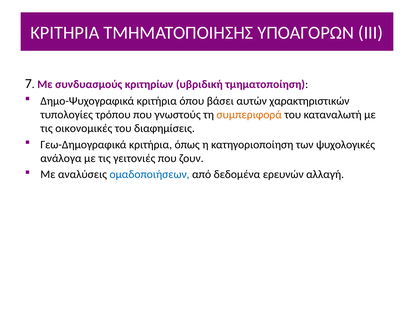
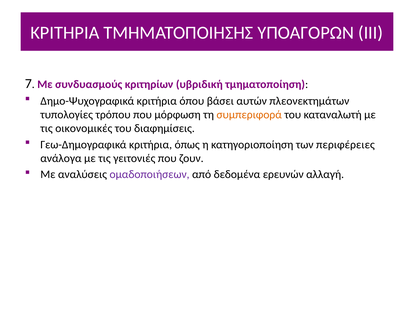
χαρακτηριστικών: χαρακτηριστικών -> πλεονεκτημάτων
γνωστούς: γνωστούς -> μόρφωση
ψυχολογικές: ψυχολογικές -> περιφέρειες
ομαδοποιήσεων colour: blue -> purple
